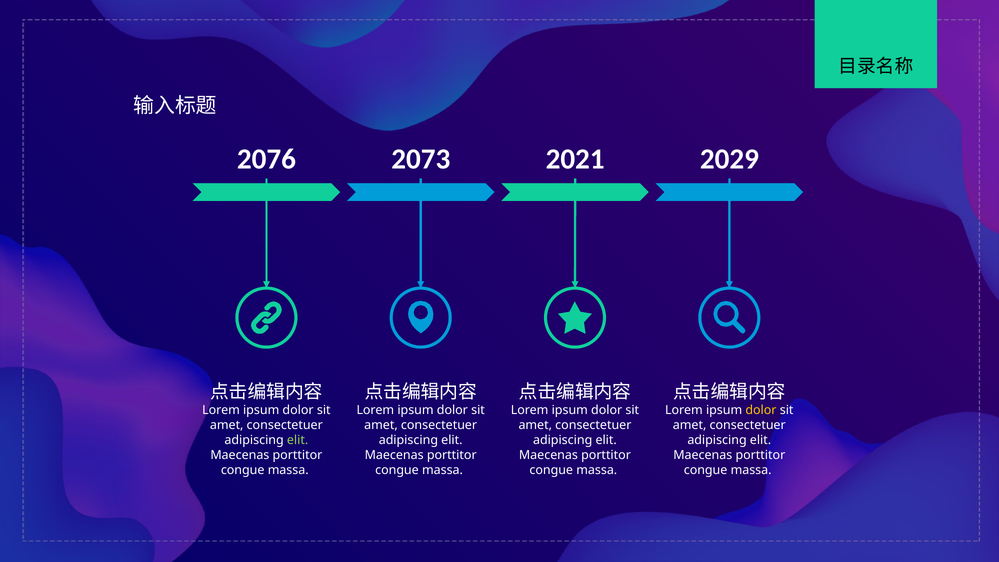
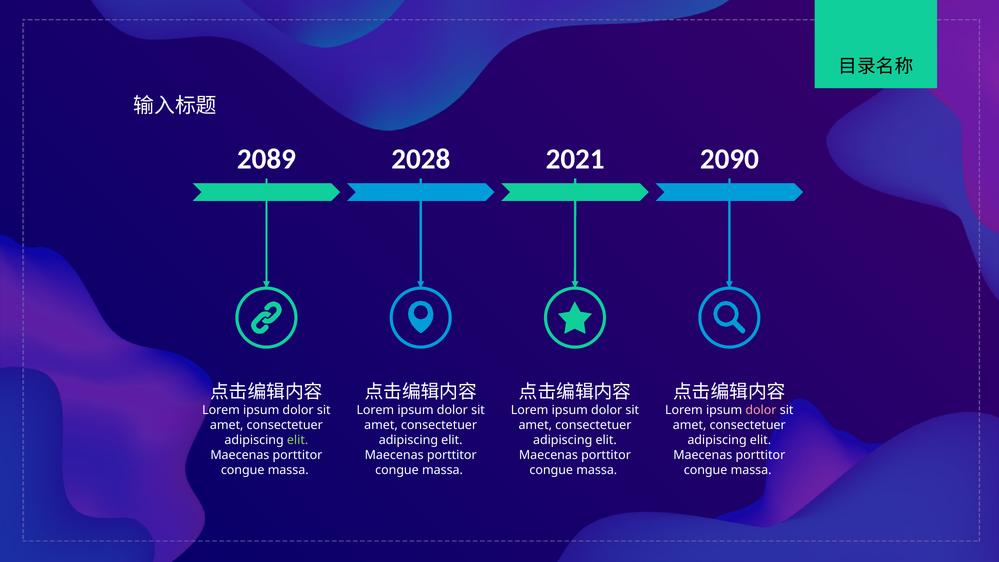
2076: 2076 -> 2089
2073: 2073 -> 2028
2029: 2029 -> 2090
dolor at (761, 410) colour: yellow -> pink
